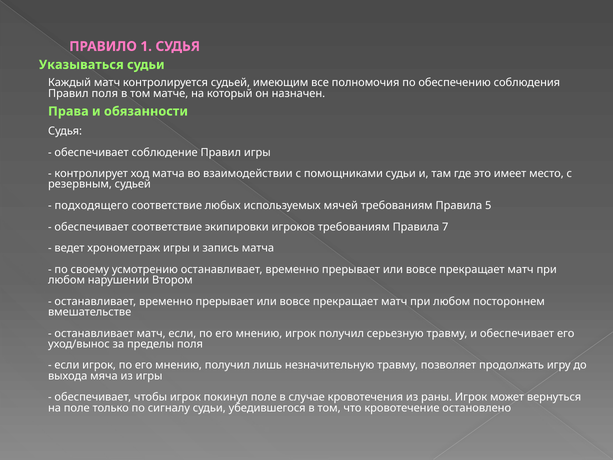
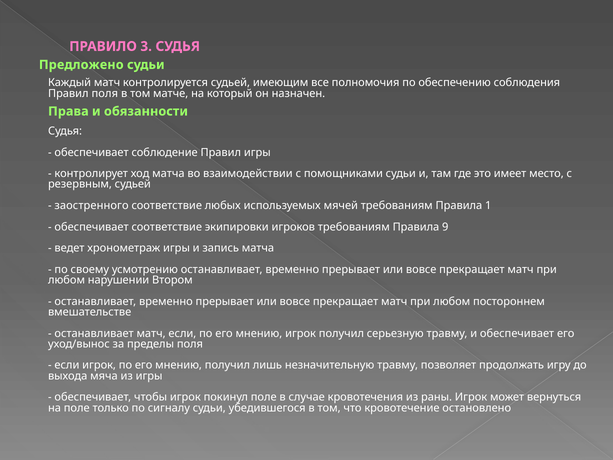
1: 1 -> 3
Указываться: Указываться -> Предложено
подходящего: подходящего -> заостренного
5: 5 -> 1
7: 7 -> 9
